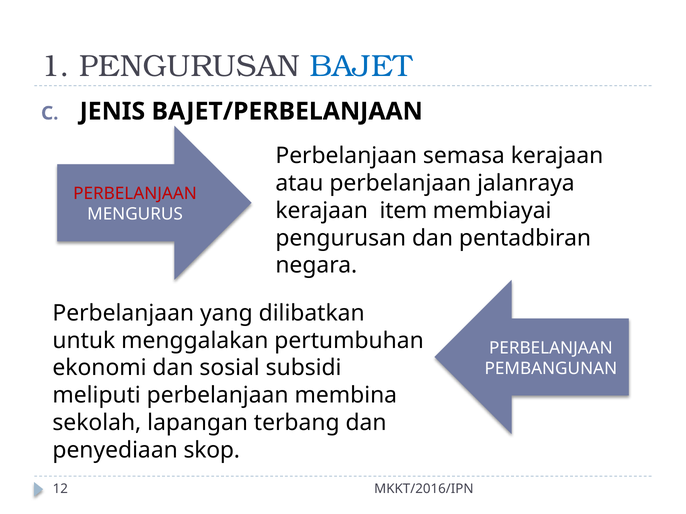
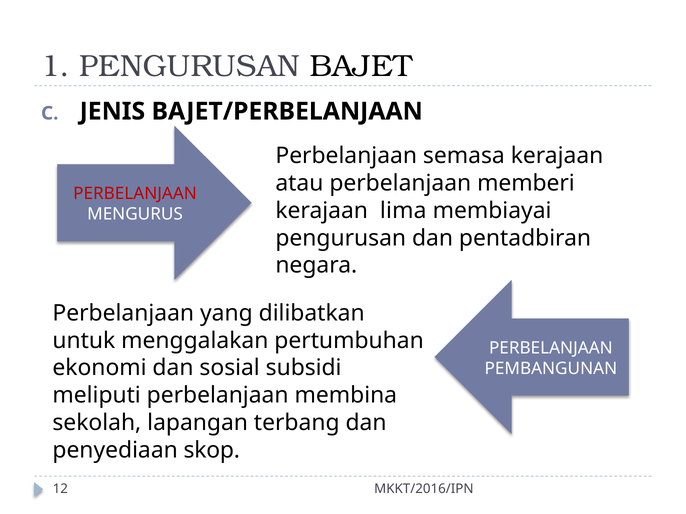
BAJET colour: blue -> black
jalanraya: jalanraya -> memberi
item: item -> lima
